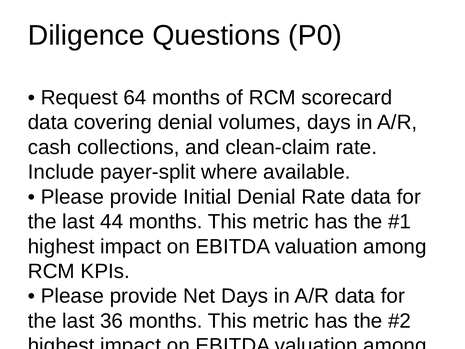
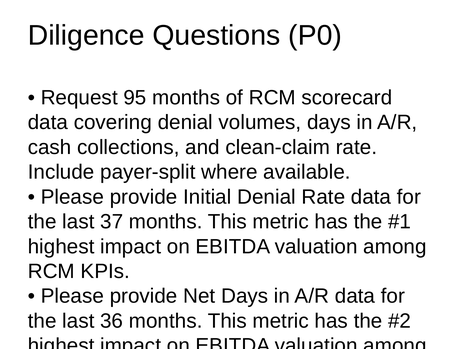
64: 64 -> 95
44: 44 -> 37
